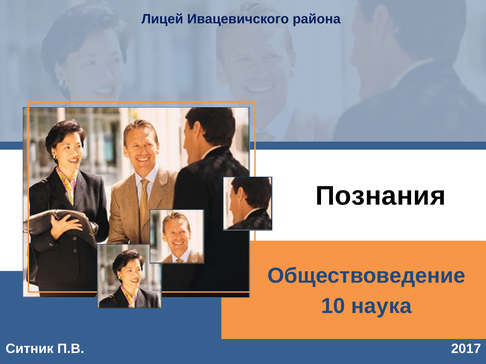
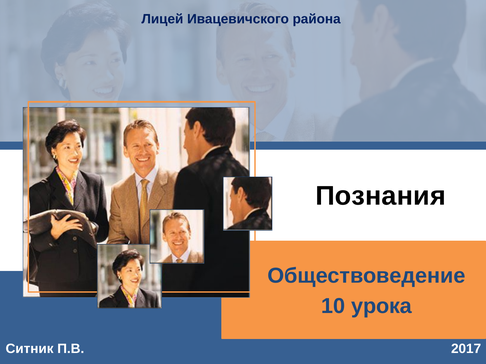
наука: наука -> урока
